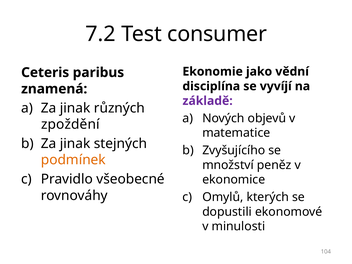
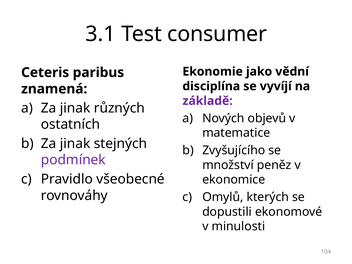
7.2: 7.2 -> 3.1
zpoždění: zpoždění -> ostatních
podmínek colour: orange -> purple
